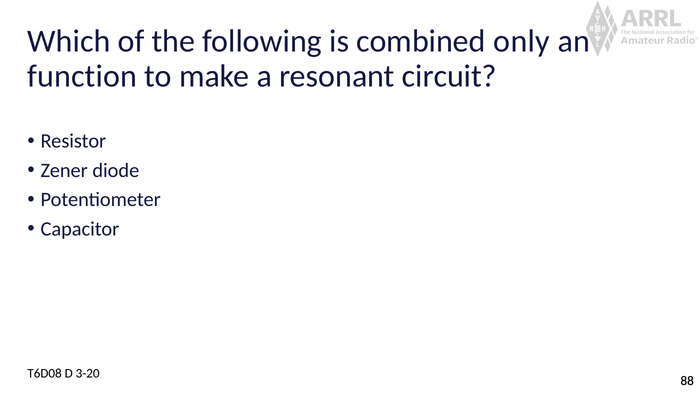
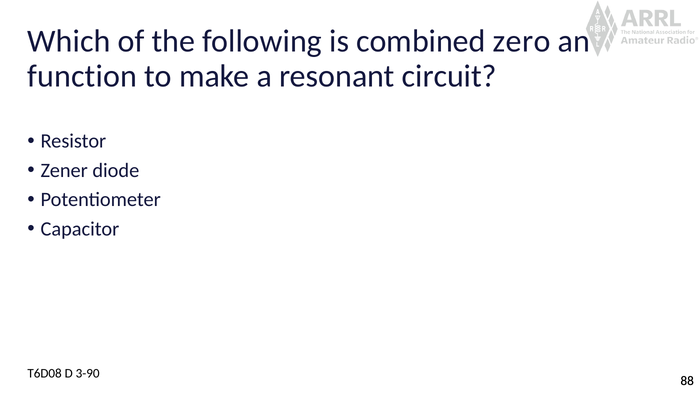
only: only -> zero
3-20: 3-20 -> 3-90
